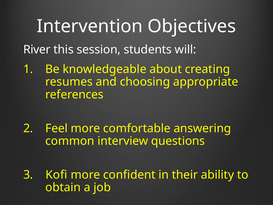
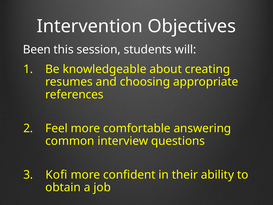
River: River -> Been
